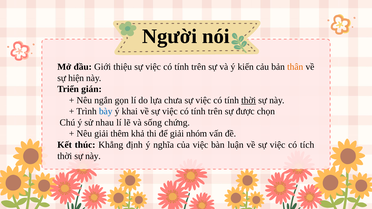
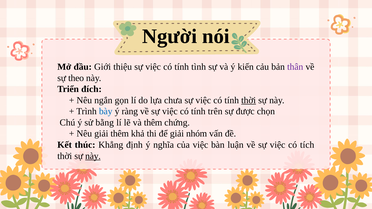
trên at (199, 67): trên -> tình
thân colour: orange -> purple
hiện: hiện -> theo
gián: gián -> đích
khai: khai -> ràng
nhau: nhau -> bằng
và sống: sống -> thêm
này at (93, 156) underline: none -> present
